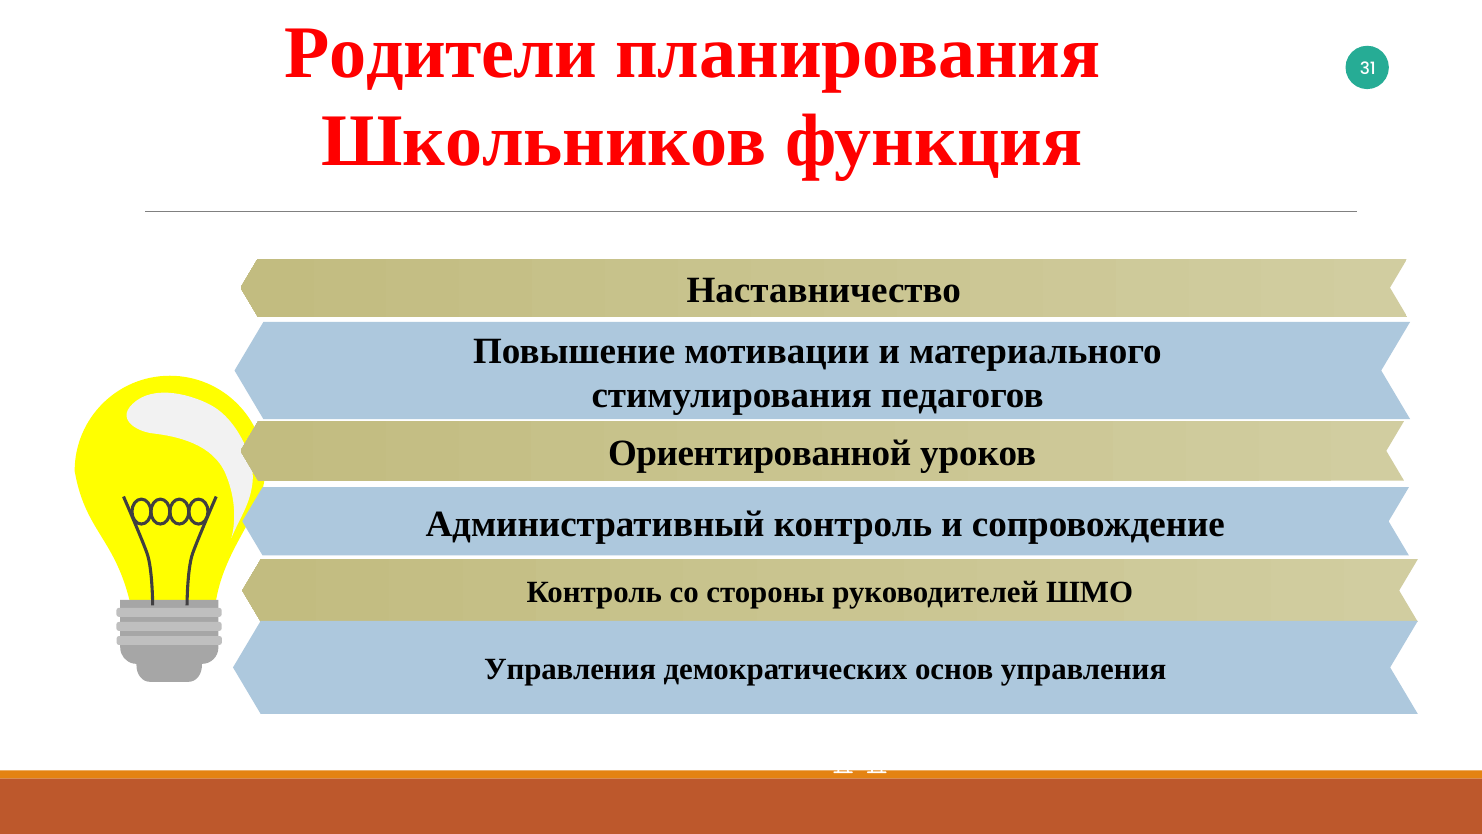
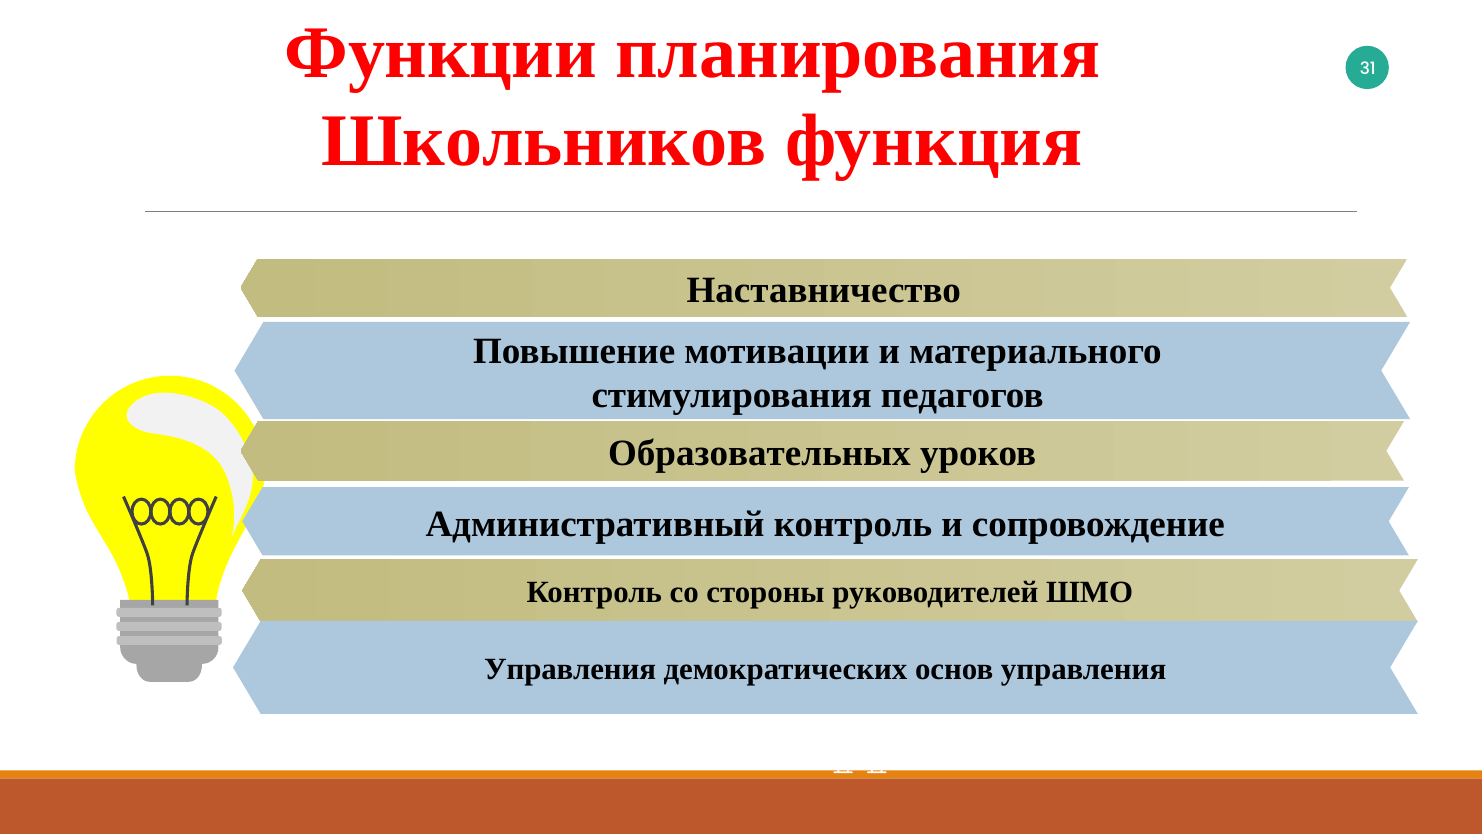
Родители: Родители -> Функции
Ориентированной: Ориентированной -> Образовательных
